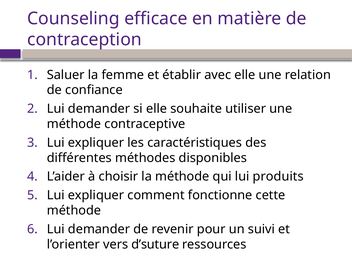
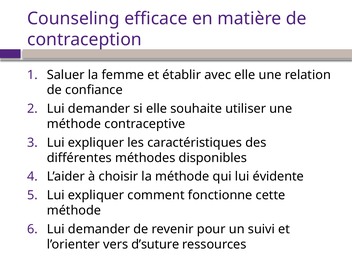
produits: produits -> évidente
